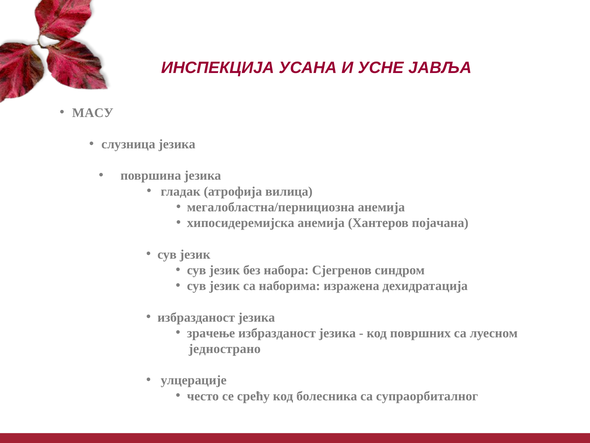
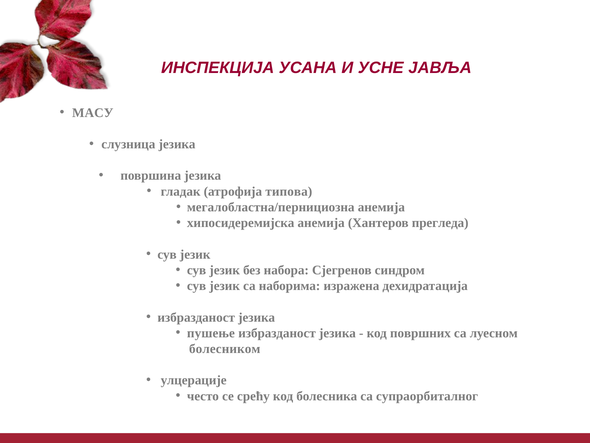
вилица: вилица -> типова
појачана: појачана -> прегледа
зрачење: зрачење -> пушење
једнострано: једнострано -> болесником
